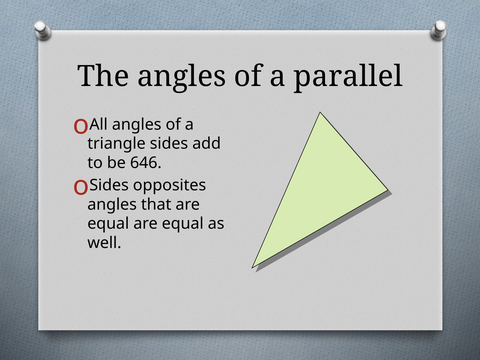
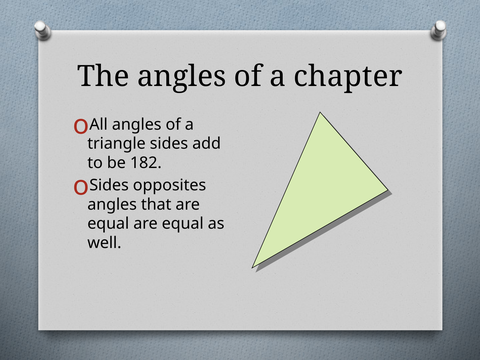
parallel: parallel -> chapter
646: 646 -> 182
